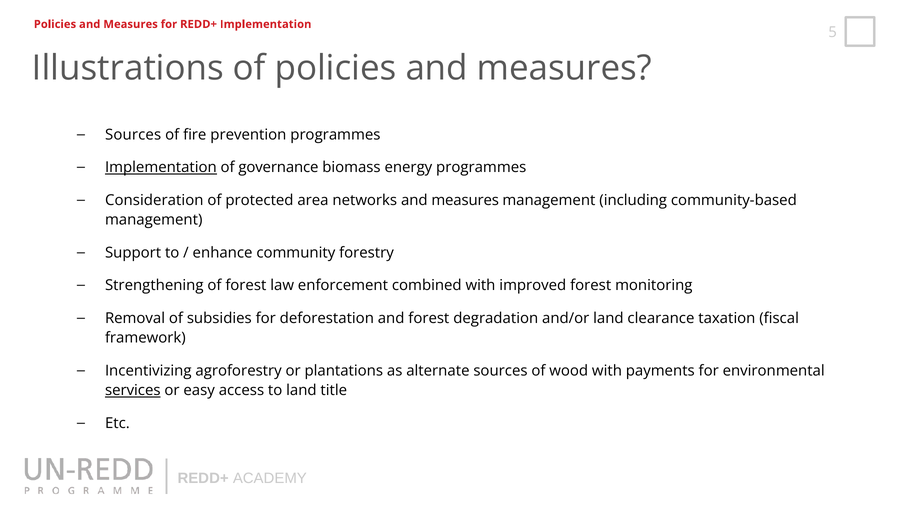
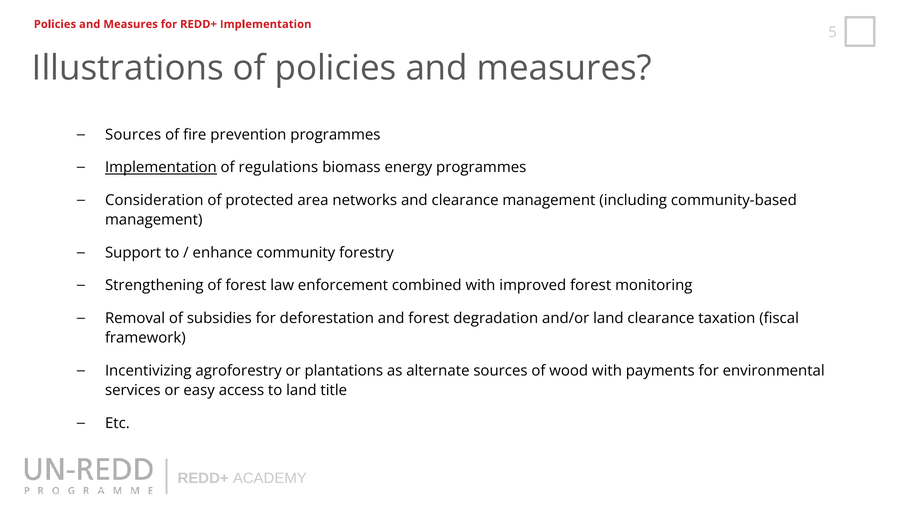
governance: governance -> regulations
networks and measures: measures -> clearance
services underline: present -> none
